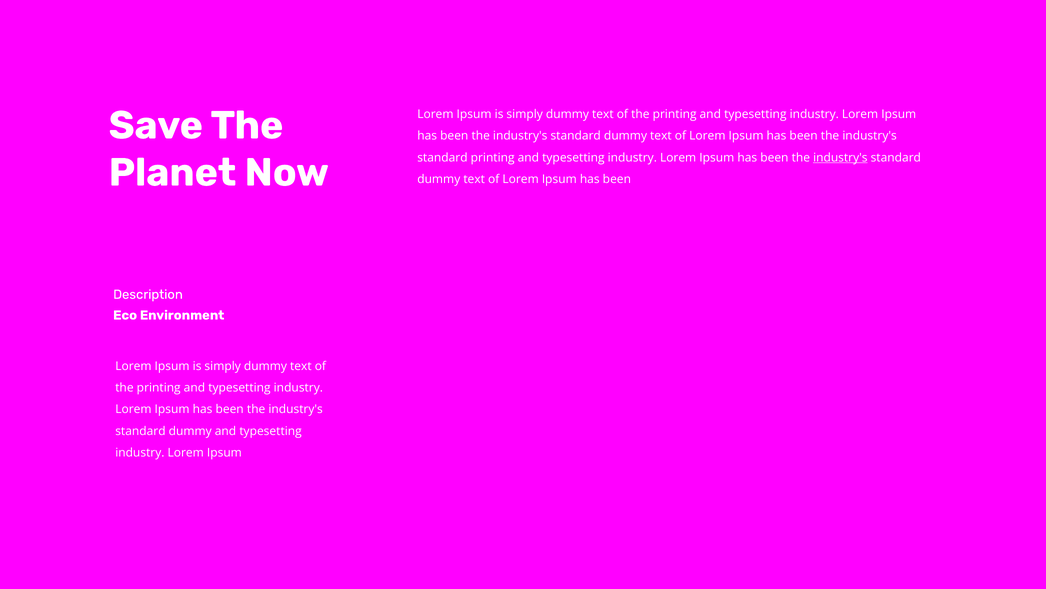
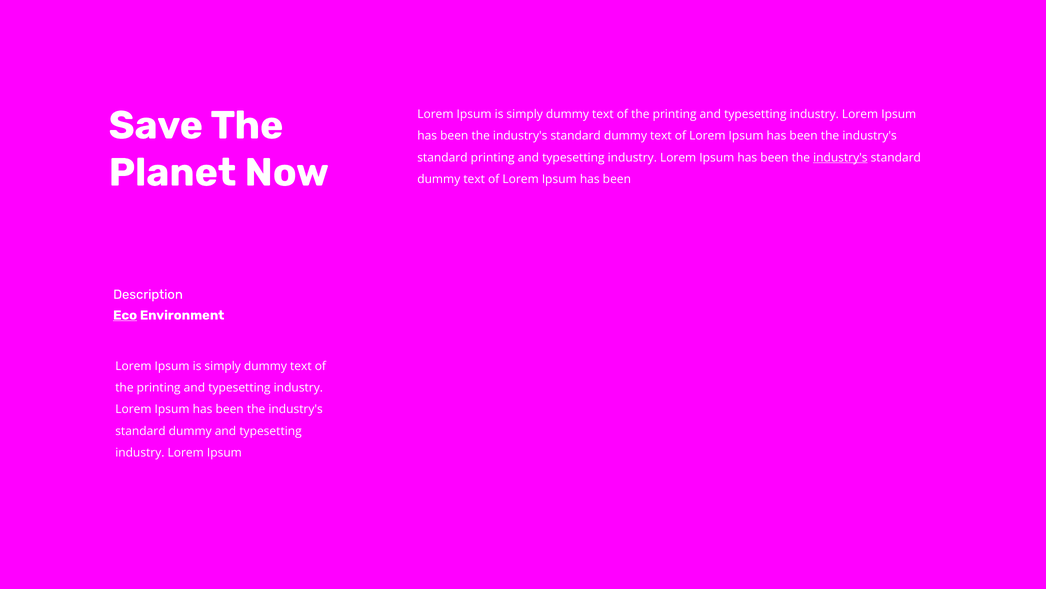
Eco underline: none -> present
